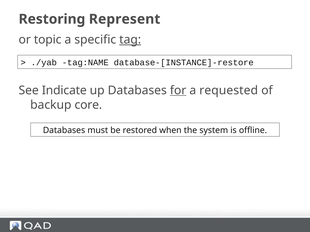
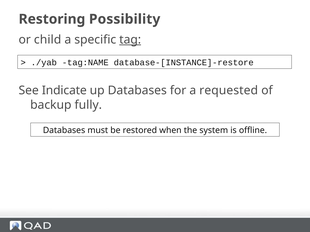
Represent: Represent -> Possibility
topic: topic -> child
for underline: present -> none
core: core -> fully
